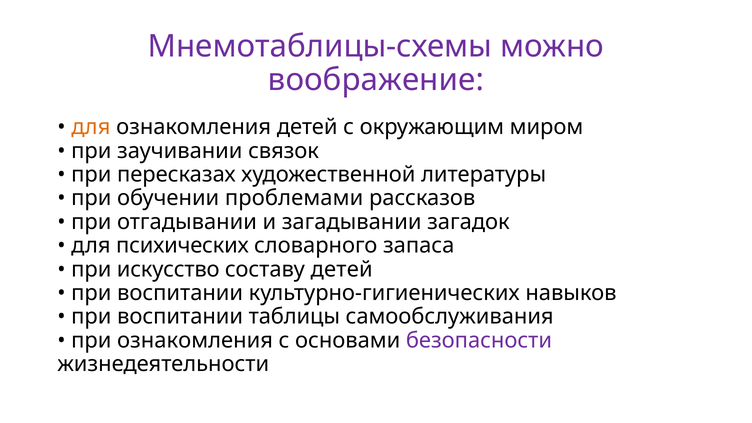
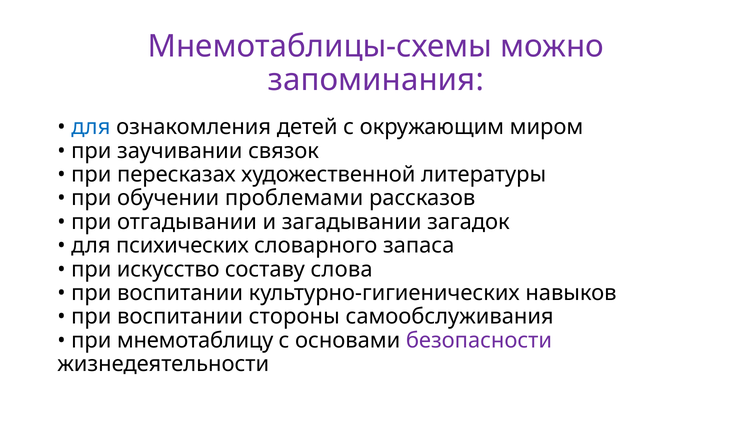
воображение: воображение -> запоминания
для at (91, 127) colour: orange -> blue
составу детей: детей -> слова
таблицы: таблицы -> стороны
при ознакомления: ознакомления -> мнемотаблицу
